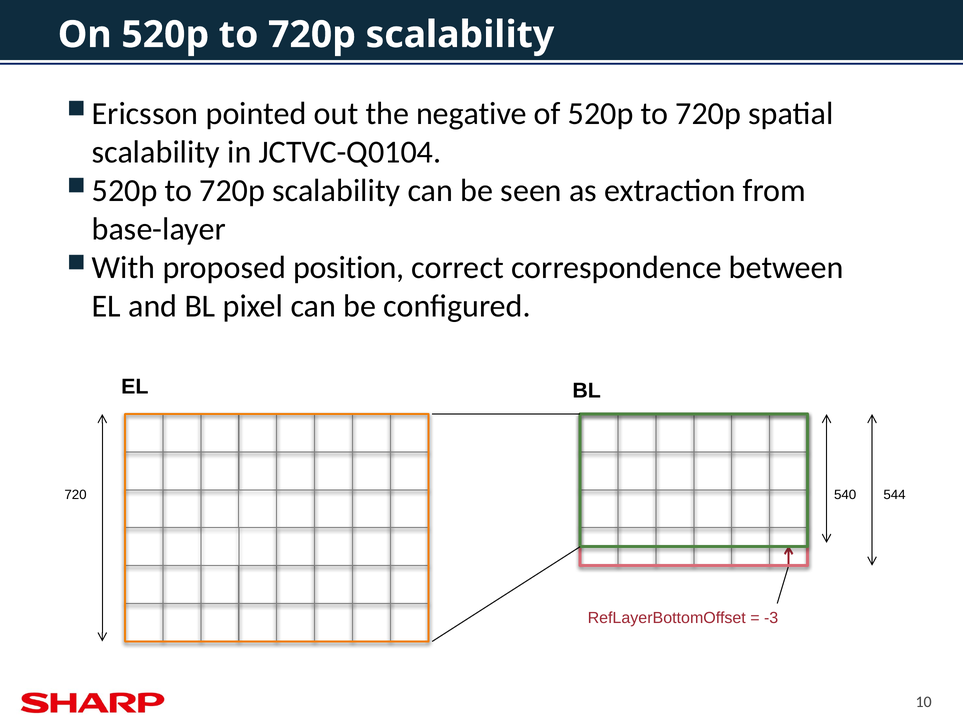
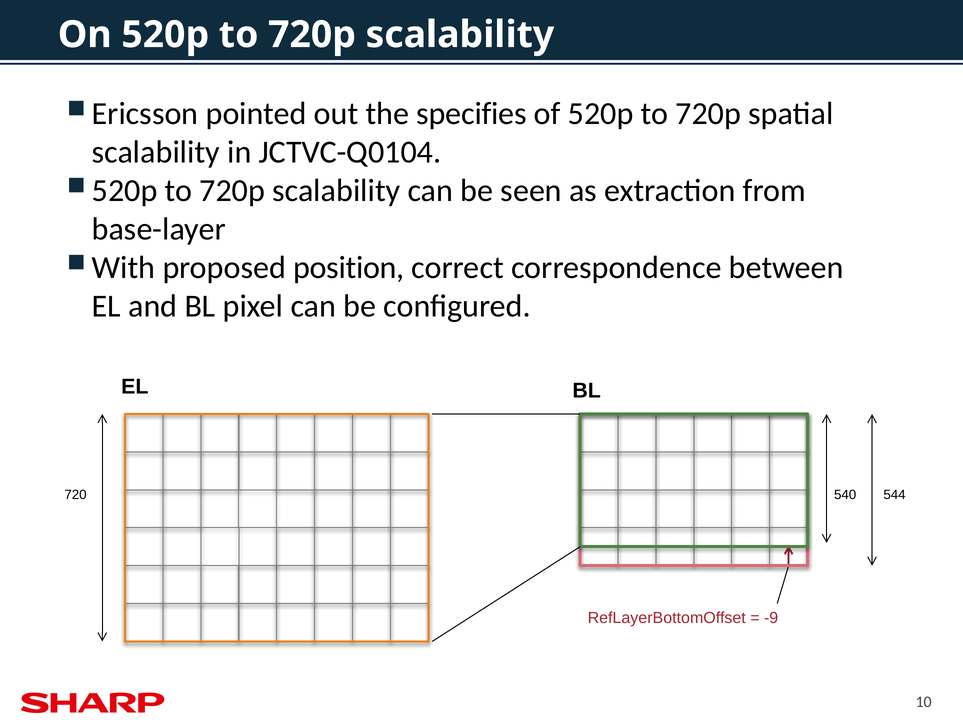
negative: negative -> specifies
-3: -3 -> -9
